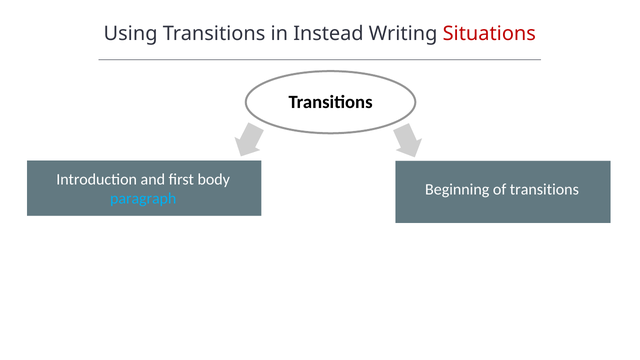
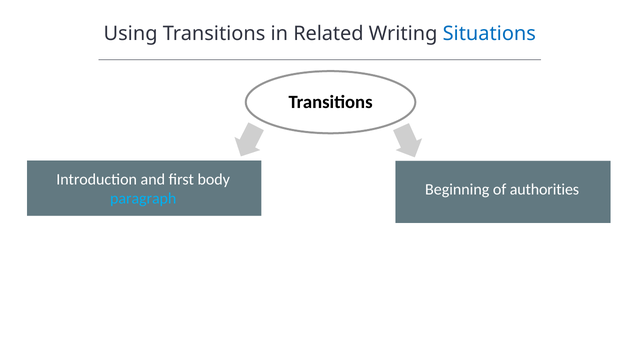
Instead: Instead -> Related
Situations colour: red -> blue
of transitions: transitions -> authorities
